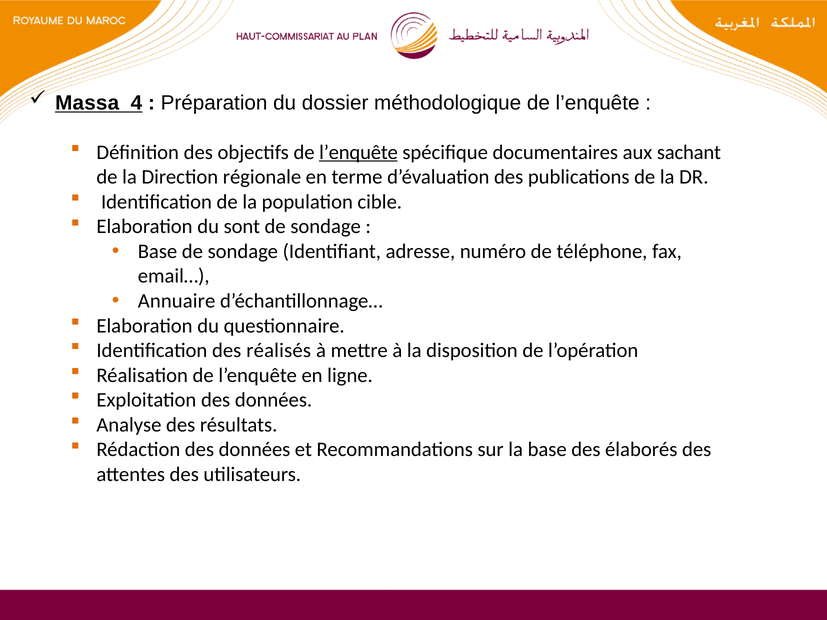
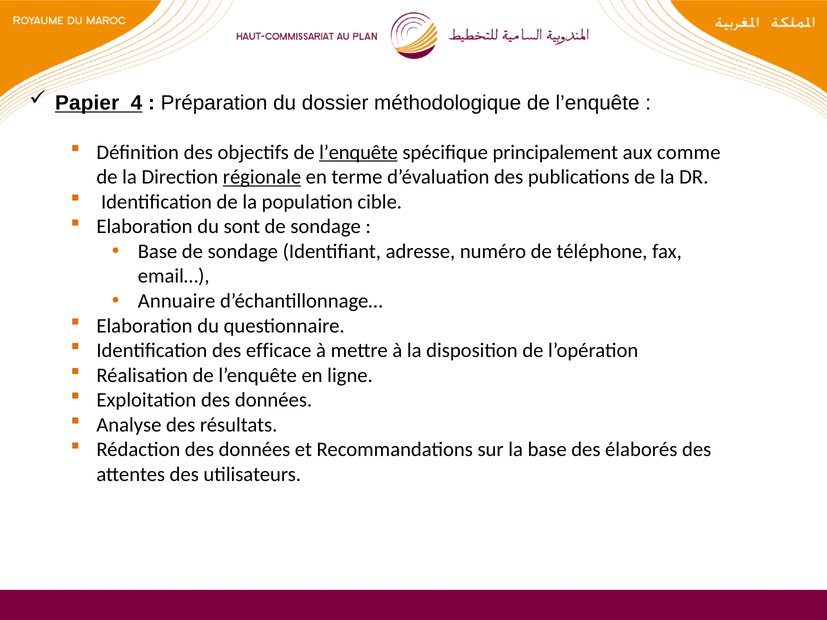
Massa: Massa -> Papier
documentaires: documentaires -> principalement
sachant: sachant -> comme
régionale underline: none -> present
réalisés: réalisés -> efficace
